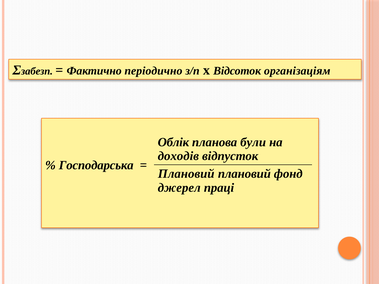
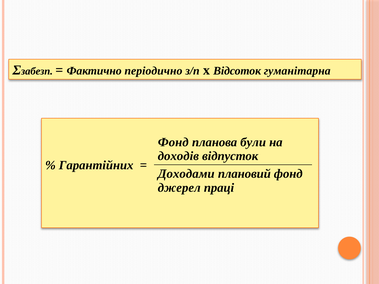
організаціям: організаціям -> гуманітарна
Облік at (173, 142): Облік -> Фонд
Господарська: Господарська -> Гарантійних
Плановий at (186, 174): Плановий -> Доходами
